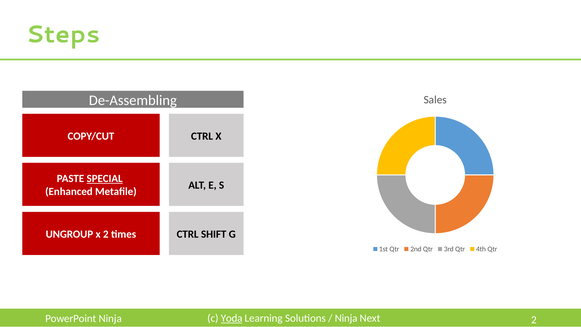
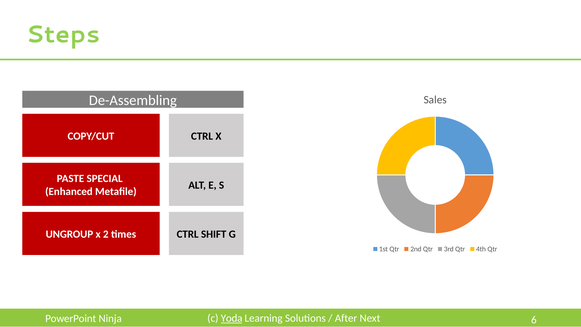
SPECIAL underline: present -> none
Ninja at (346, 318): Ninja -> After
Ninja 2: 2 -> 6
